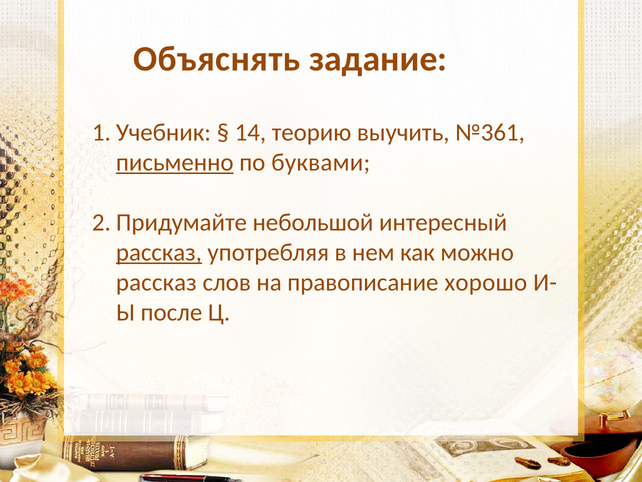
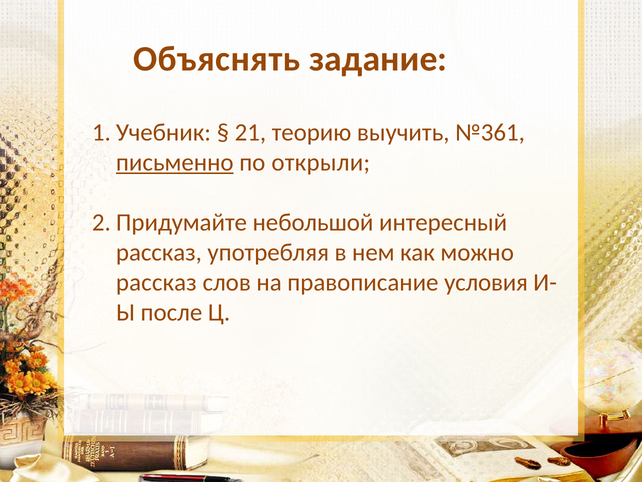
14: 14 -> 21
буквами: буквами -> открыли
рассказ at (159, 252) underline: present -> none
хорошо: хорошо -> условия
